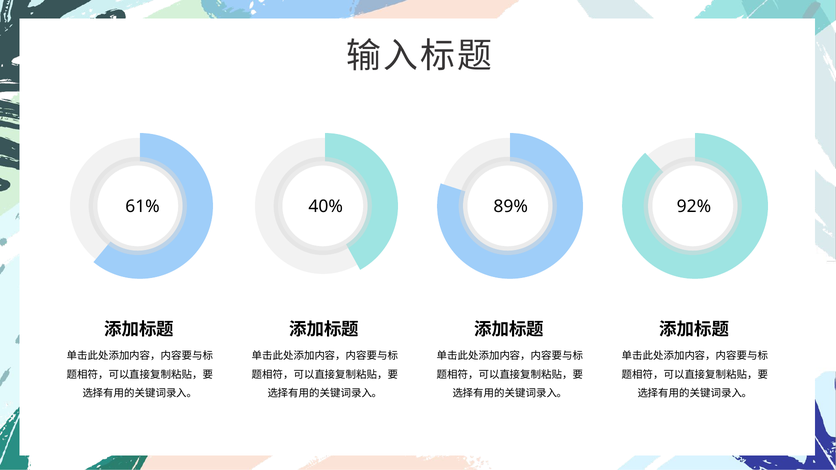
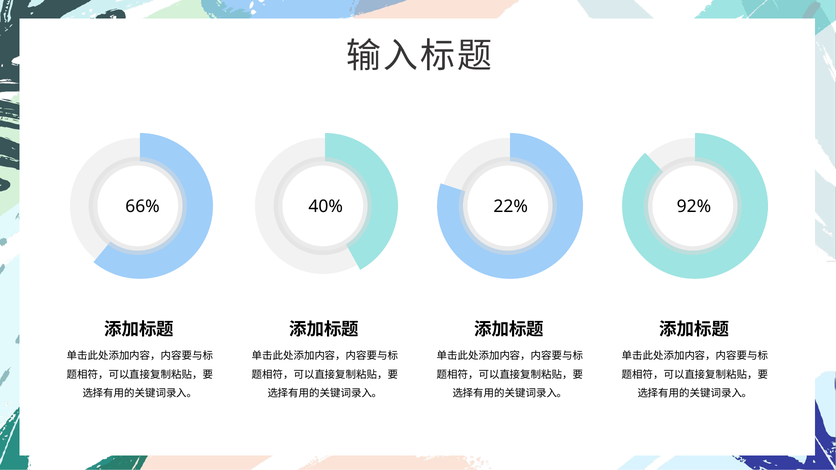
61%: 61% -> 66%
89%: 89% -> 22%
